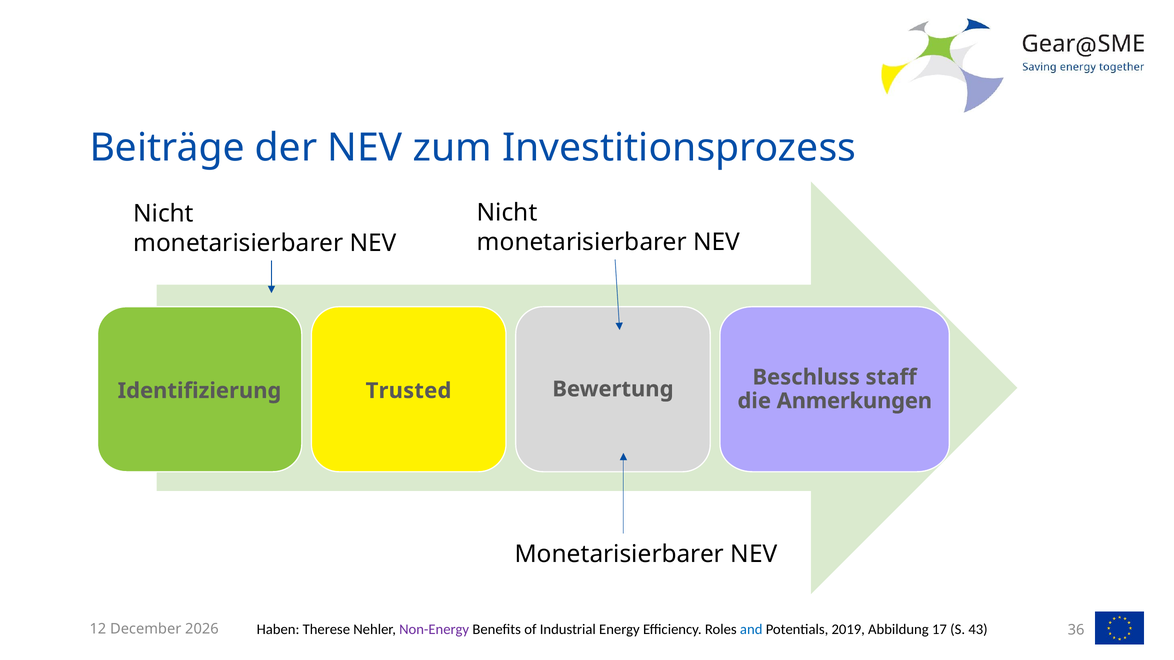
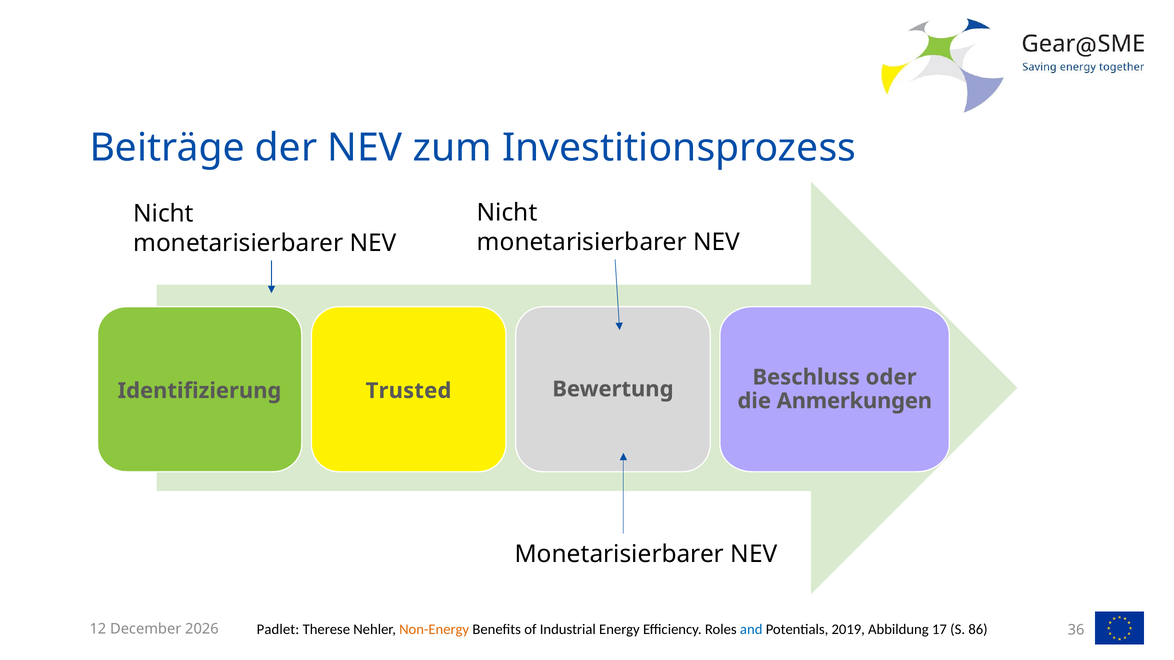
staff: staff -> oder
Haben: Haben -> Padlet
Non-Energy colour: purple -> orange
43: 43 -> 86
